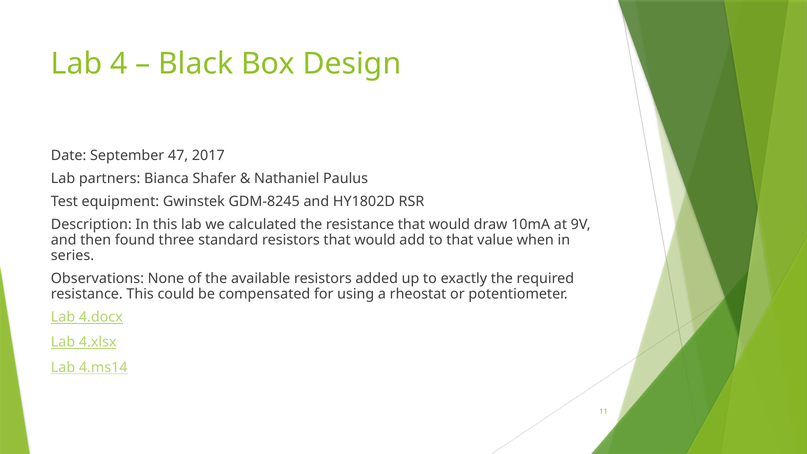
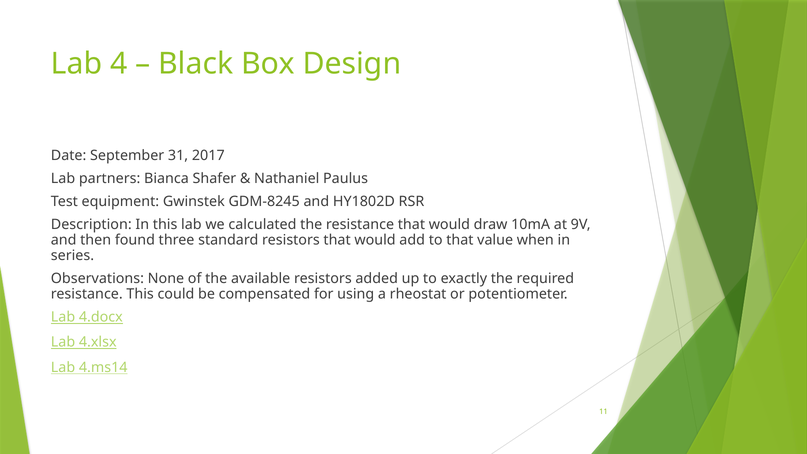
47: 47 -> 31
